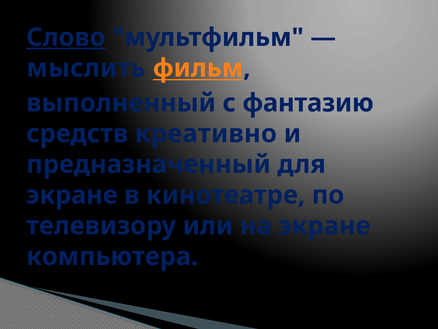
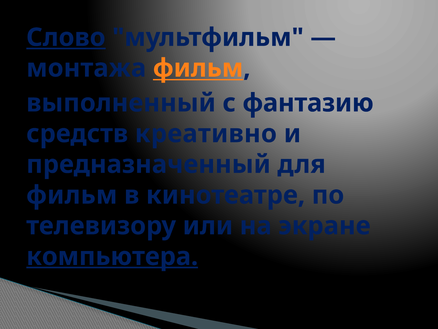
мыслить: мыслить -> монтажа
экране at (72, 195): экране -> фильм
компьютера underline: none -> present
